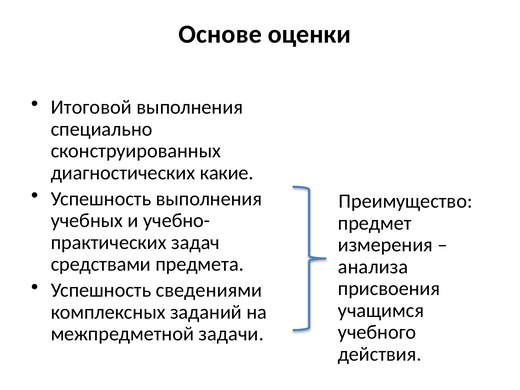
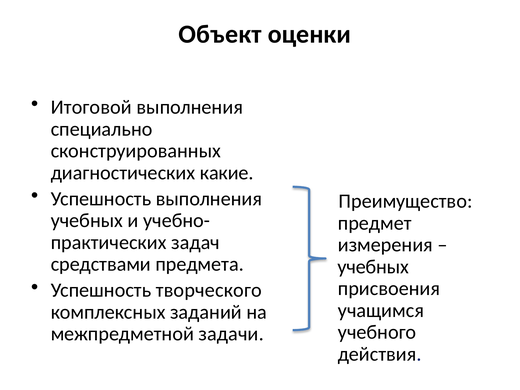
Основе: Основе -> Объект
анализа at (373, 267): анализа -> учебных
сведениями: сведениями -> творческого
